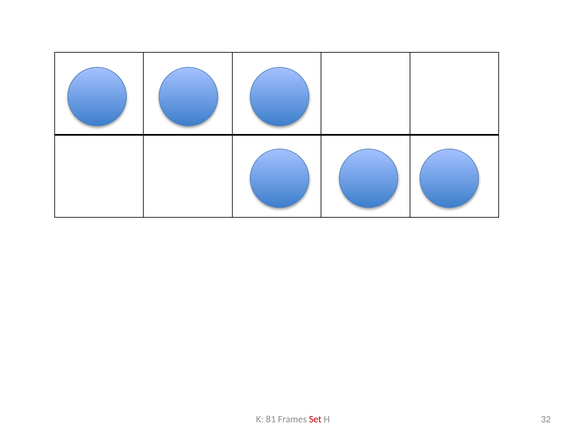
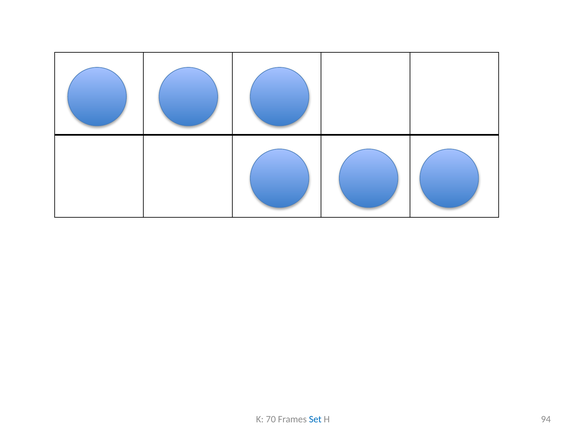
81: 81 -> 70
Set colour: red -> blue
32: 32 -> 94
